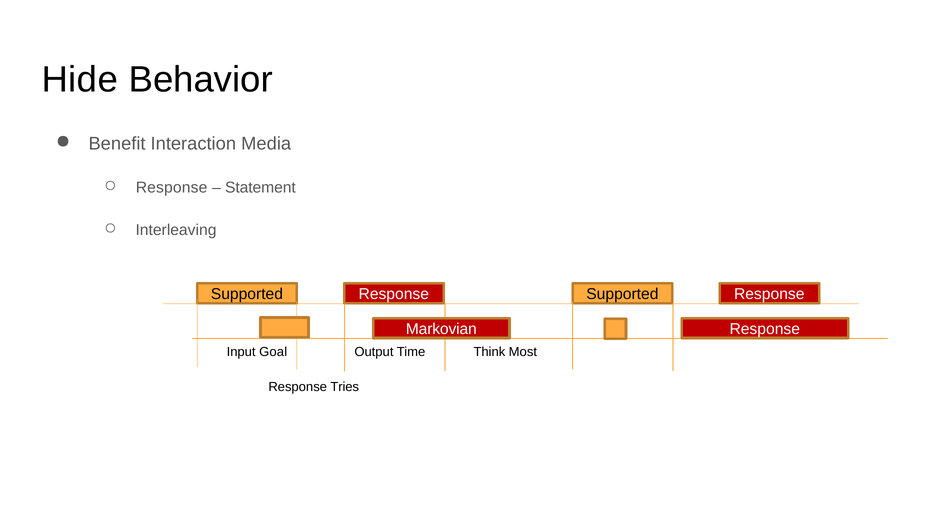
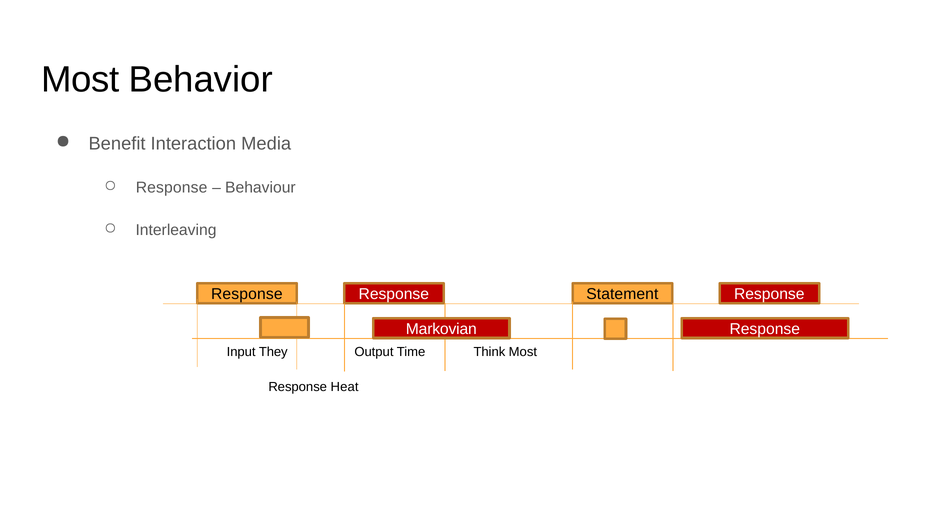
Hide at (80, 80): Hide -> Most
Statement: Statement -> Behaviour
Supported at (247, 294): Supported -> Response
Response Supported: Supported -> Statement
Goal: Goal -> They
Tries: Tries -> Heat
